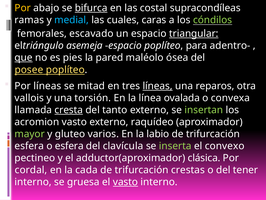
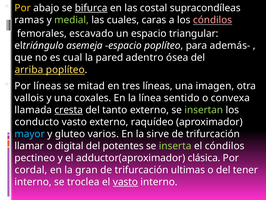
medial colour: light blue -> light green
cóndilos at (213, 20) colour: light green -> pink
triangular underline: present -> none
adentro-: adentro- -> además-
que underline: present -> none
pies: pies -> cual
maléolo: maléolo -> adentro
posee: posee -> arriba
líneas at (158, 86) underline: present -> none
reparos: reparos -> imagen
torsión: torsión -> coxales
ovalada: ovalada -> sentido
acromion: acromion -> conducto
mayor colour: light green -> light blue
labio: labio -> sirve
esfera at (29, 146): esfera -> llamar
o esfera: esfera -> digital
clavícula: clavícula -> potentes
el convexo: convexo -> cóndilos
cada: cada -> gran
crestas: crestas -> ultimas
gruesa: gruesa -> troclea
